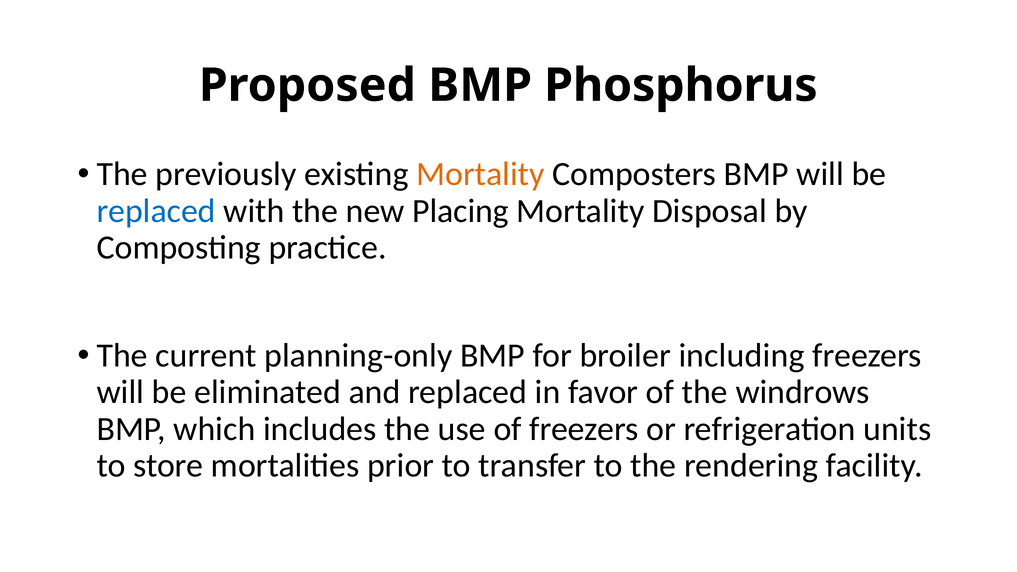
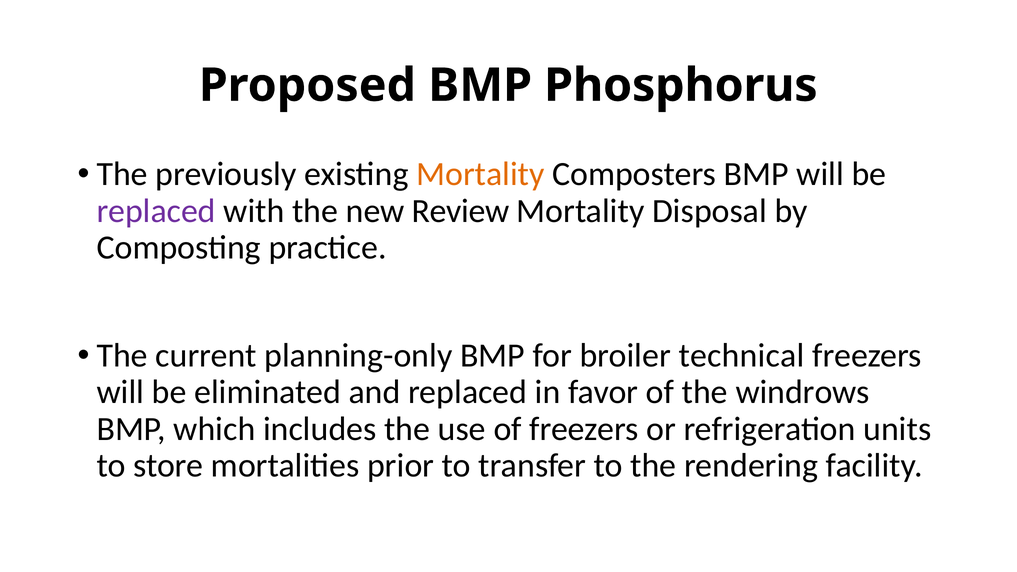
replaced at (156, 211) colour: blue -> purple
Placing: Placing -> Review
including: including -> technical
